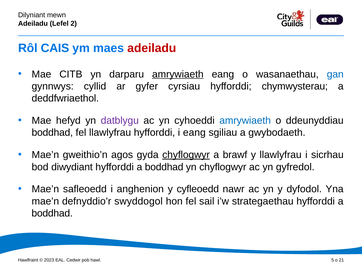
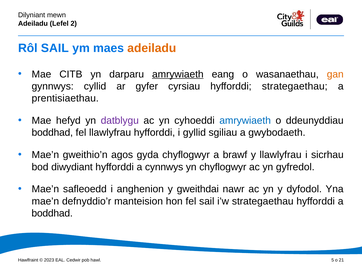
Rôl CAIS: CAIS -> SAIL
adeiladu at (152, 48) colour: red -> orange
gan colour: blue -> orange
hyfforddi chymwysterau: chymwysterau -> strategaethau
deddfwriaethol: deddfwriaethol -> prentisiaethau
i eang: eang -> gyllid
chyflogwyr at (186, 155) underline: present -> none
boddhad at (164, 167): boddhad -> cynnwys
cyfleoedd: cyfleoedd -> gweithdai
swyddogol: swyddogol -> manteision
